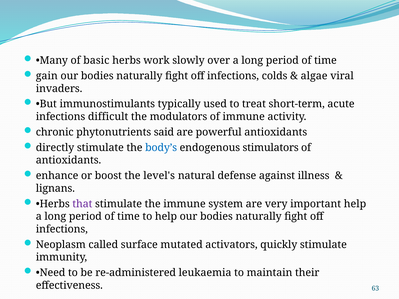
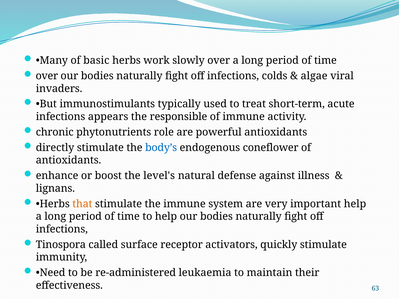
gain at (47, 76): gain -> over
difficult: difficult -> appears
modulators: modulators -> responsible
said: said -> role
stimulators: stimulators -> coneflower
that colour: purple -> orange
Neoplasm: Neoplasm -> Tinospora
mutated: mutated -> receptor
